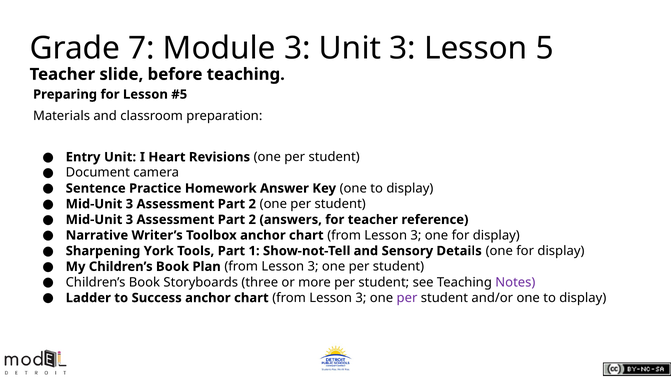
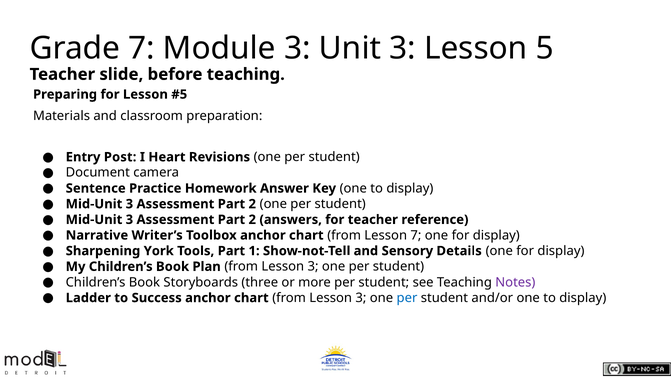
Entry Unit: Unit -> Post
3 at (416, 236): 3 -> 7
per at (407, 298) colour: purple -> blue
